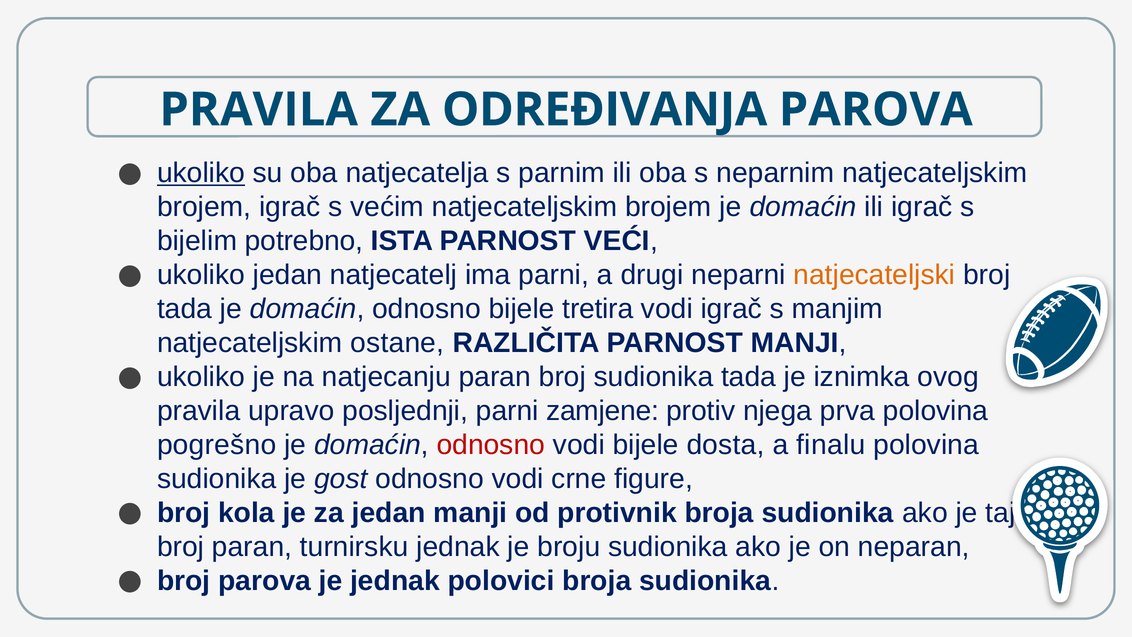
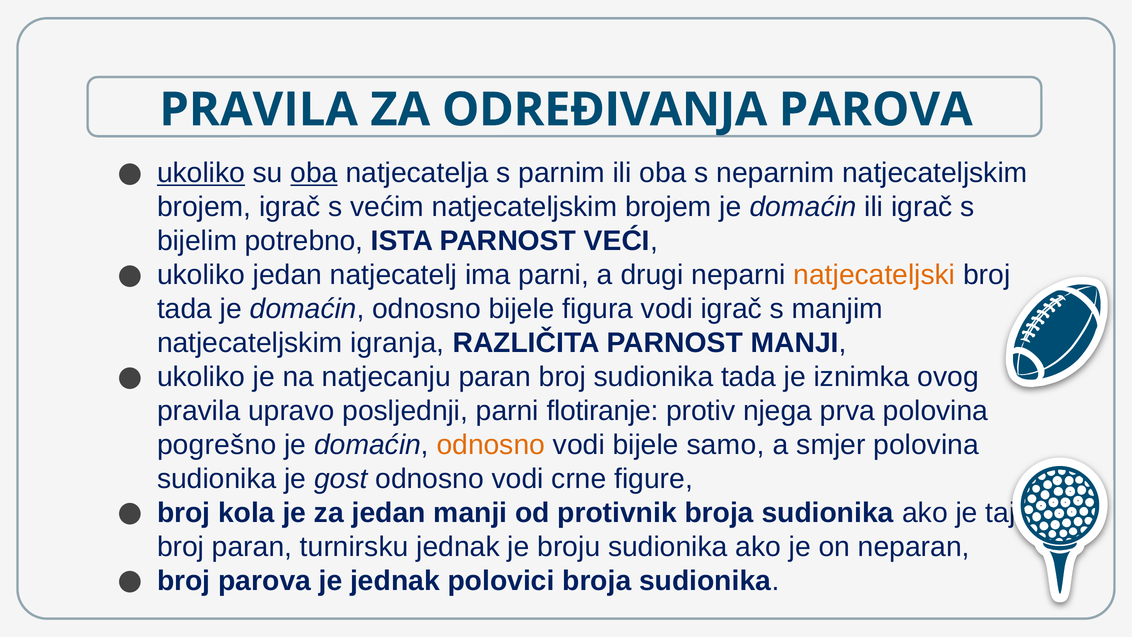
oba at (314, 173) underline: none -> present
tretira: tretira -> figura
ostane: ostane -> igranja
zamjene: zamjene -> flotiranje
odnosno at (491, 445) colour: red -> orange
dosta: dosta -> samo
finalu: finalu -> smjer
